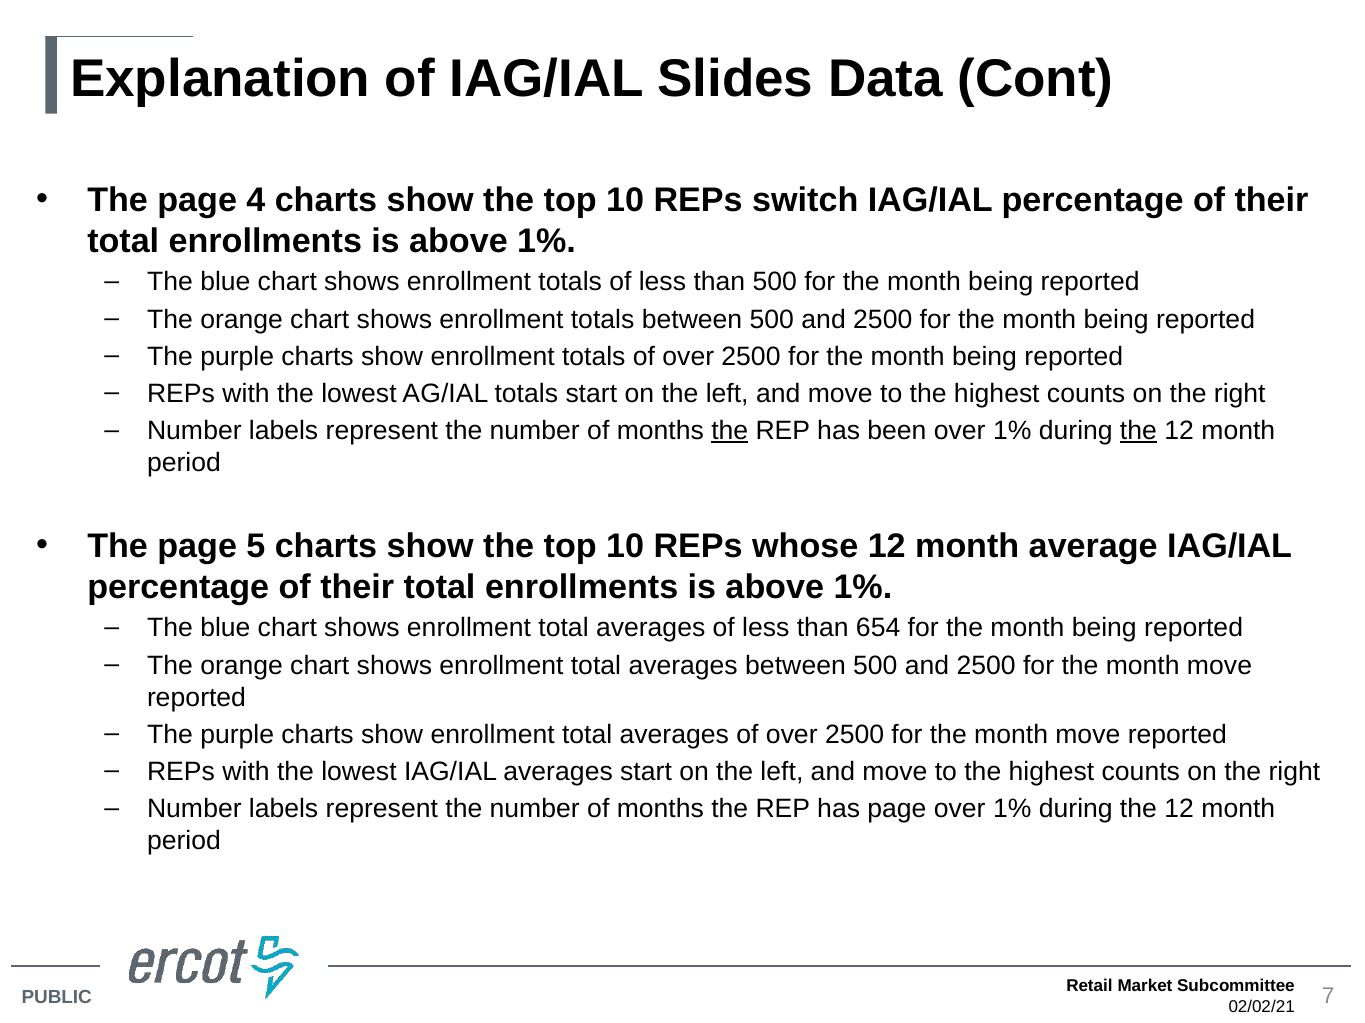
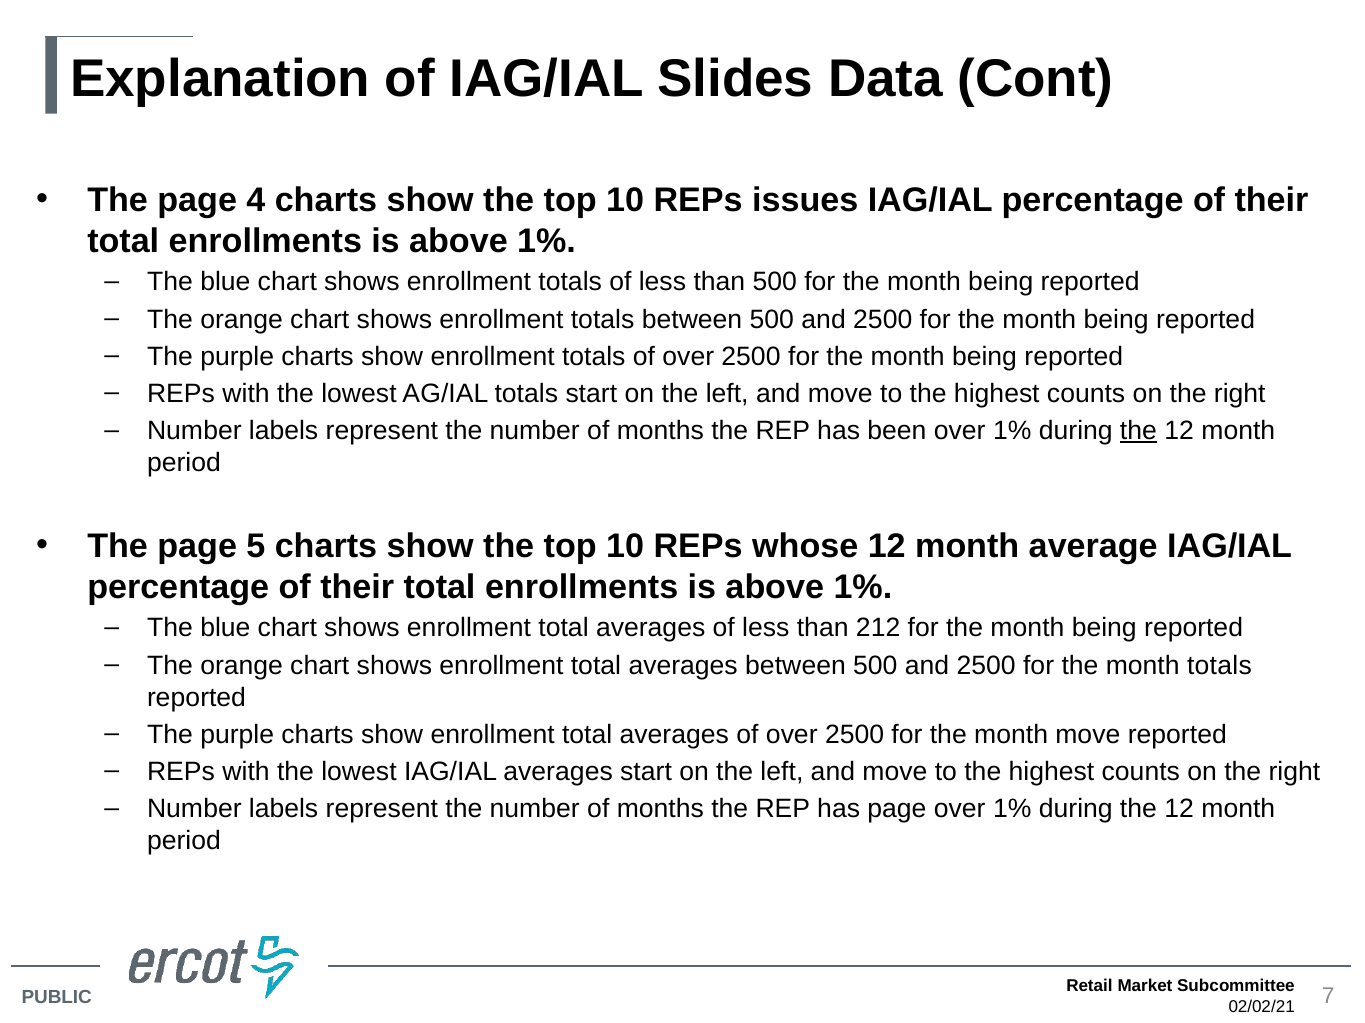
switch: switch -> issues
the at (730, 431) underline: present -> none
654: 654 -> 212
move at (1220, 666): move -> totals
